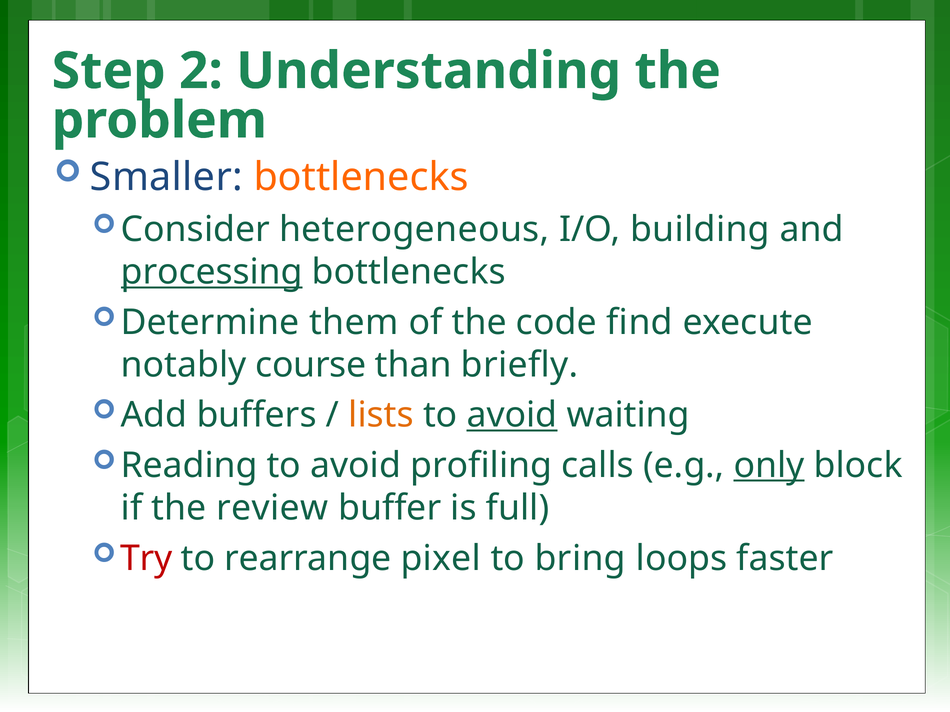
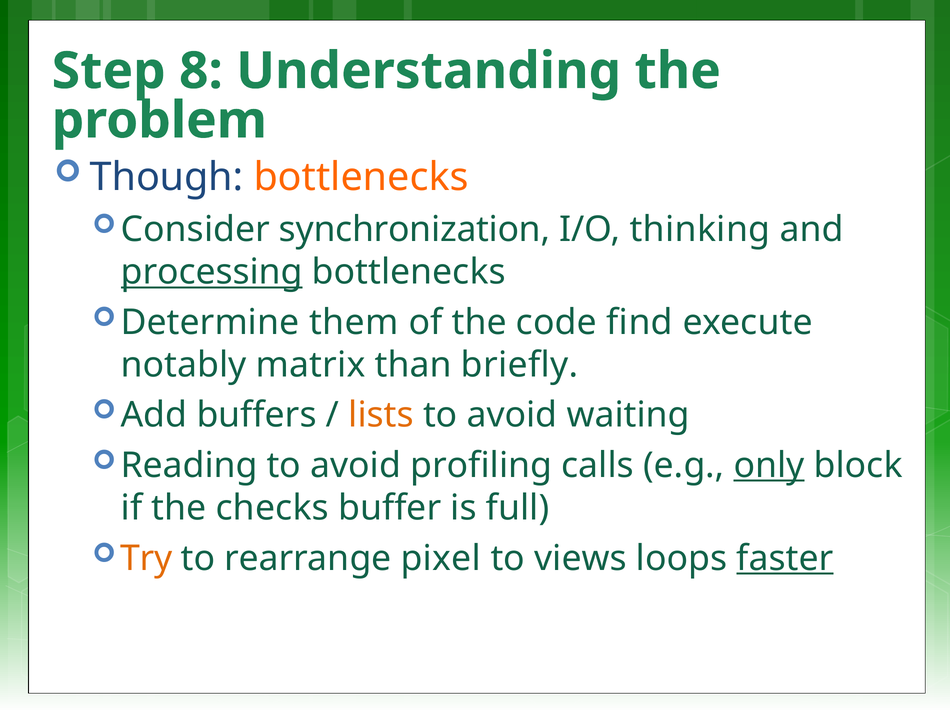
2: 2 -> 8
Smaller: Smaller -> Though
heterogeneous: heterogeneous -> synchronization
building: building -> thinking
course: course -> matrix
avoid at (512, 415) underline: present -> none
review: review -> checks
Try colour: red -> orange
bring: bring -> views
faster underline: none -> present
